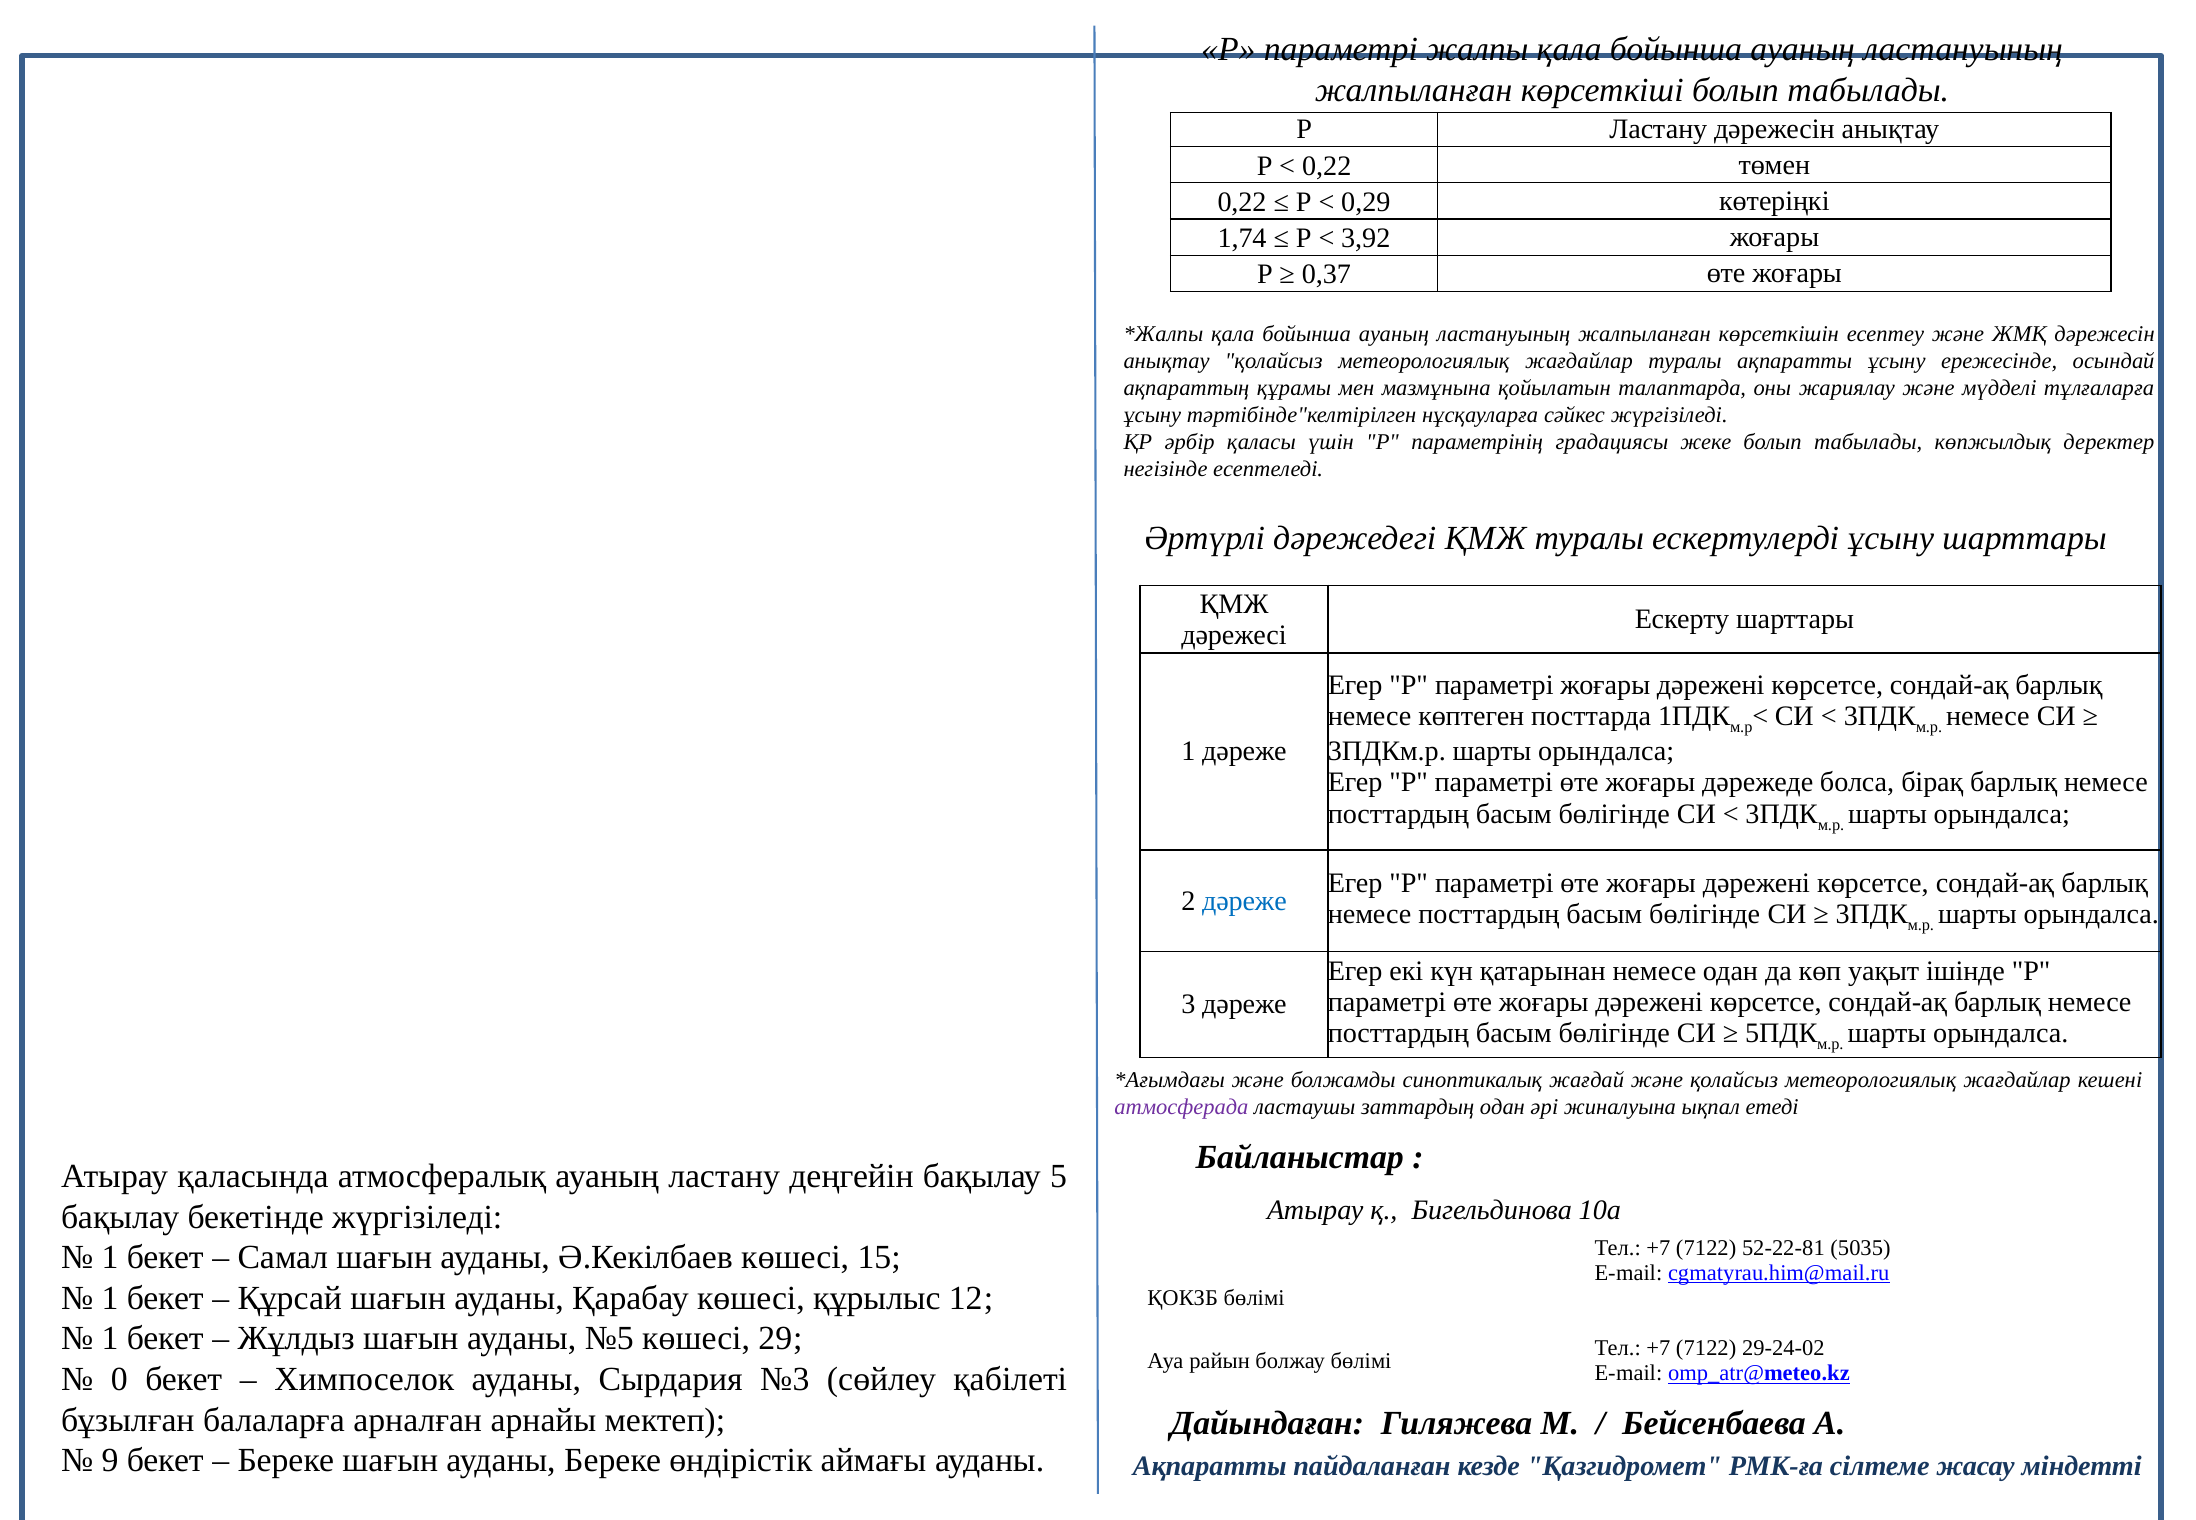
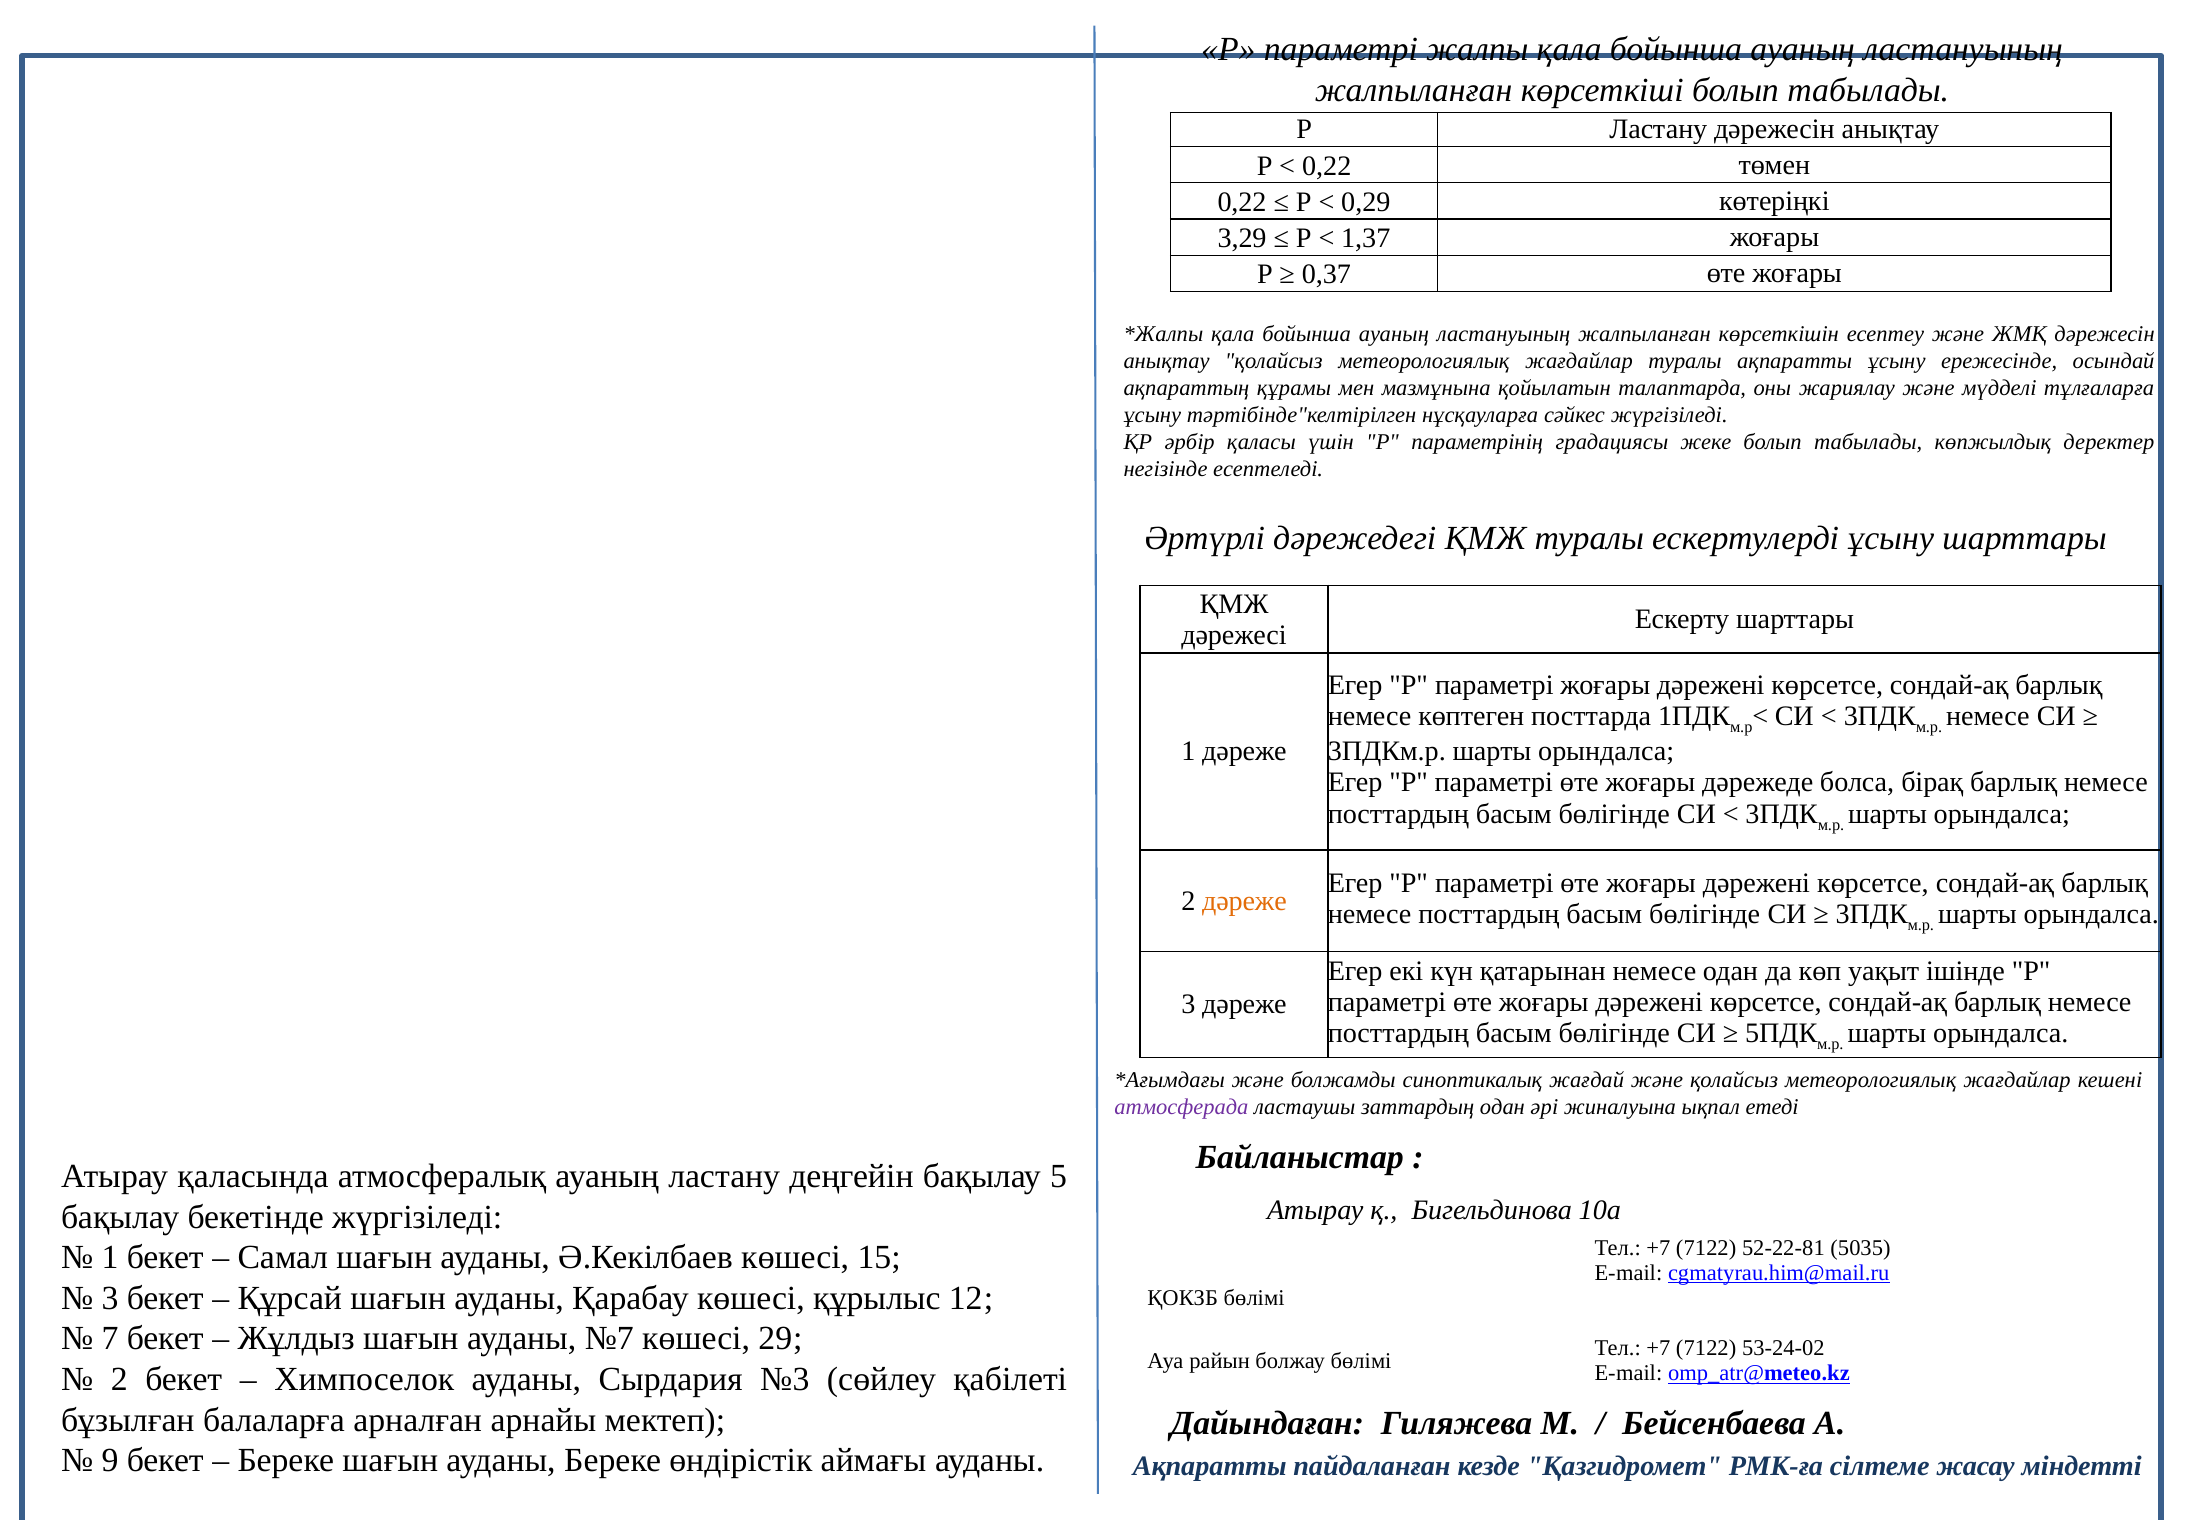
1,74: 1,74 -> 3,29
3,92: 3,92 -> 1,37
дәреже at (1244, 901) colour: blue -> orange
1 at (110, 1299): 1 -> 3
1 at (110, 1339): 1 -> 7
№5: №5 -> №7
29-24-02: 29-24-02 -> 53-24-02
0 at (119, 1380): 0 -> 2
